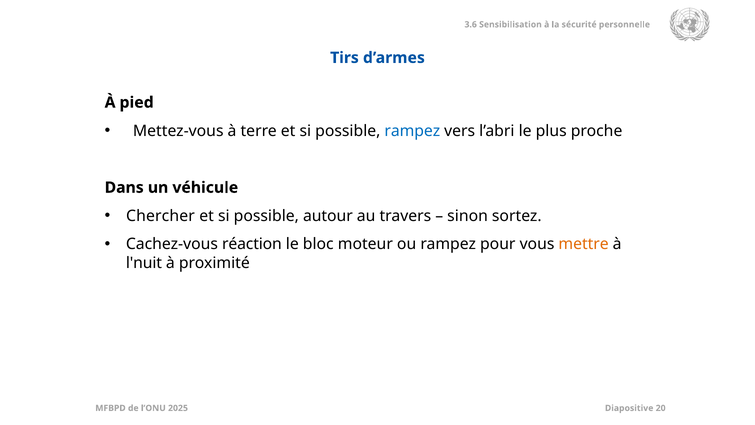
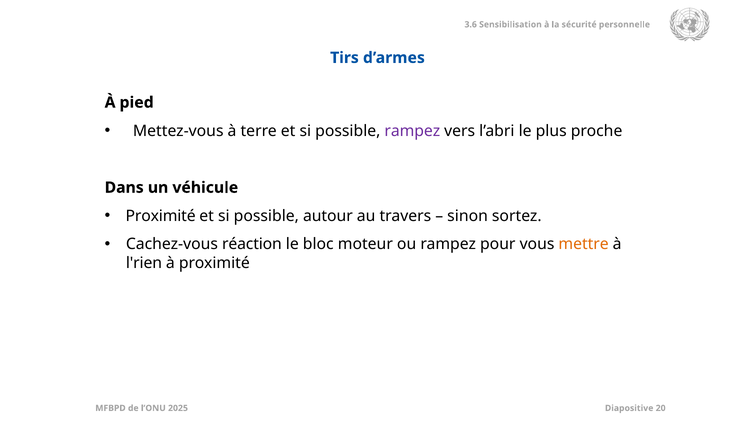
rampez at (412, 131) colour: blue -> purple
Chercher at (160, 216): Chercher -> Proximité
l'nuit: l'nuit -> l'rien
